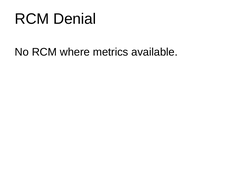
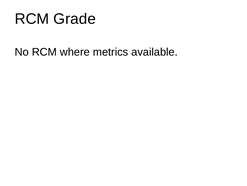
Denial: Denial -> Grade
